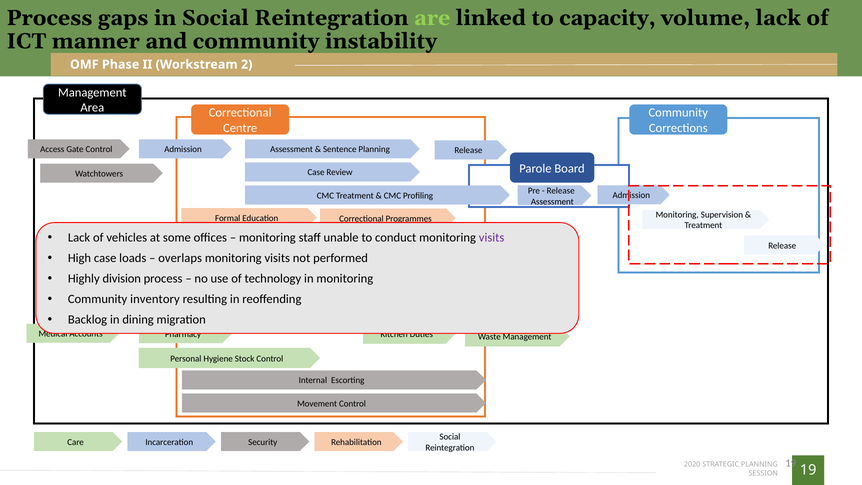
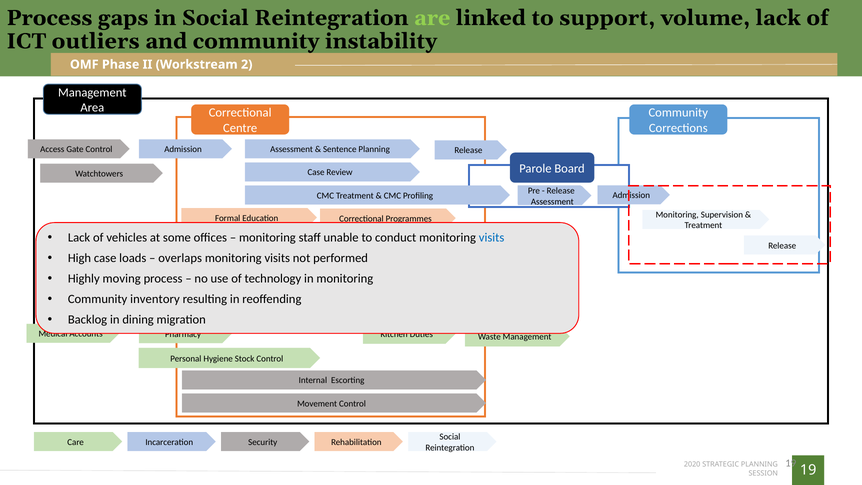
capacity: capacity -> support
manner: manner -> outliers
visits at (492, 238) colour: purple -> blue
division: division -> moving
